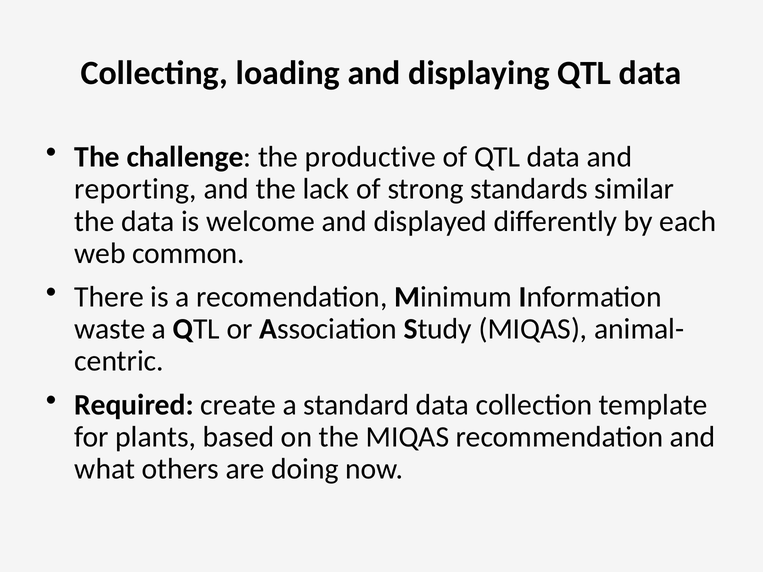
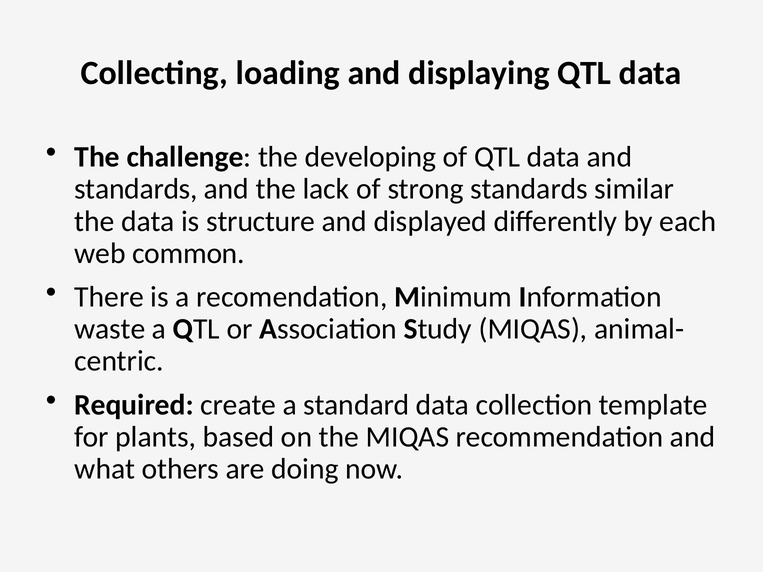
productive: productive -> developing
reporting at (136, 189): reporting -> standards
welcome: welcome -> structure
